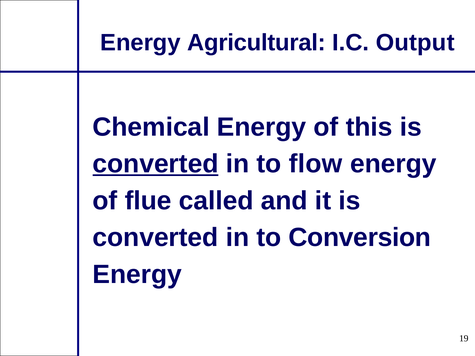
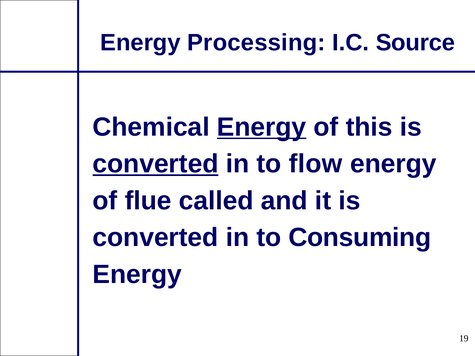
Agricultural: Agricultural -> Processing
Output: Output -> Source
Energy at (262, 127) underline: none -> present
Conversion: Conversion -> Consuming
